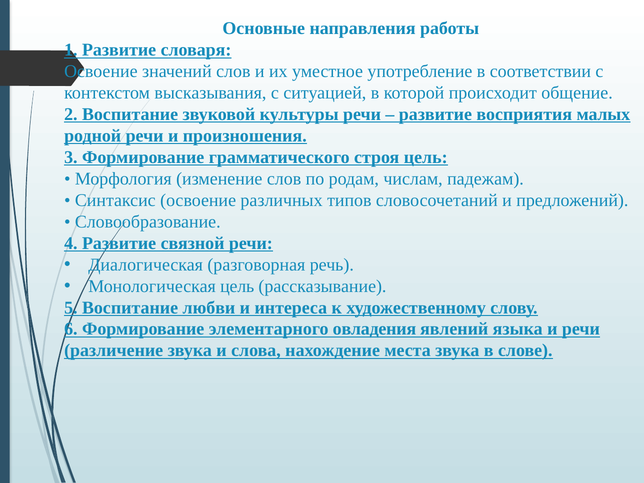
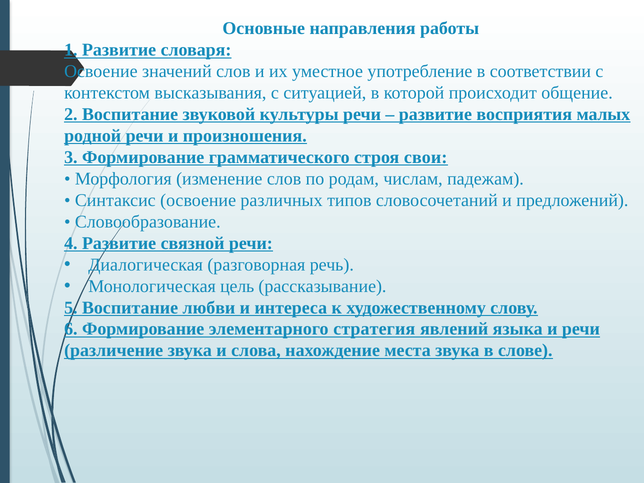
строя цель: цель -> свои
овладения: овладения -> стратегия
